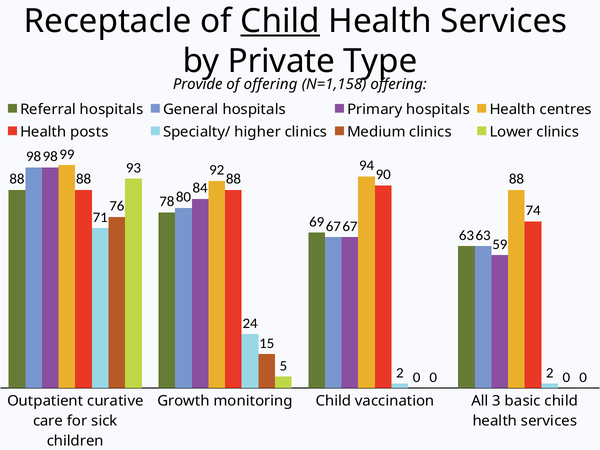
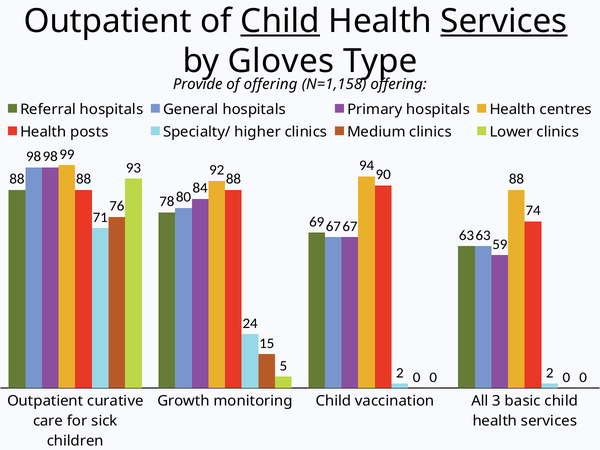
Receptacle at (108, 21): Receptacle -> Outpatient
Services at (504, 21) underline: none -> present
Private: Private -> Gloves
